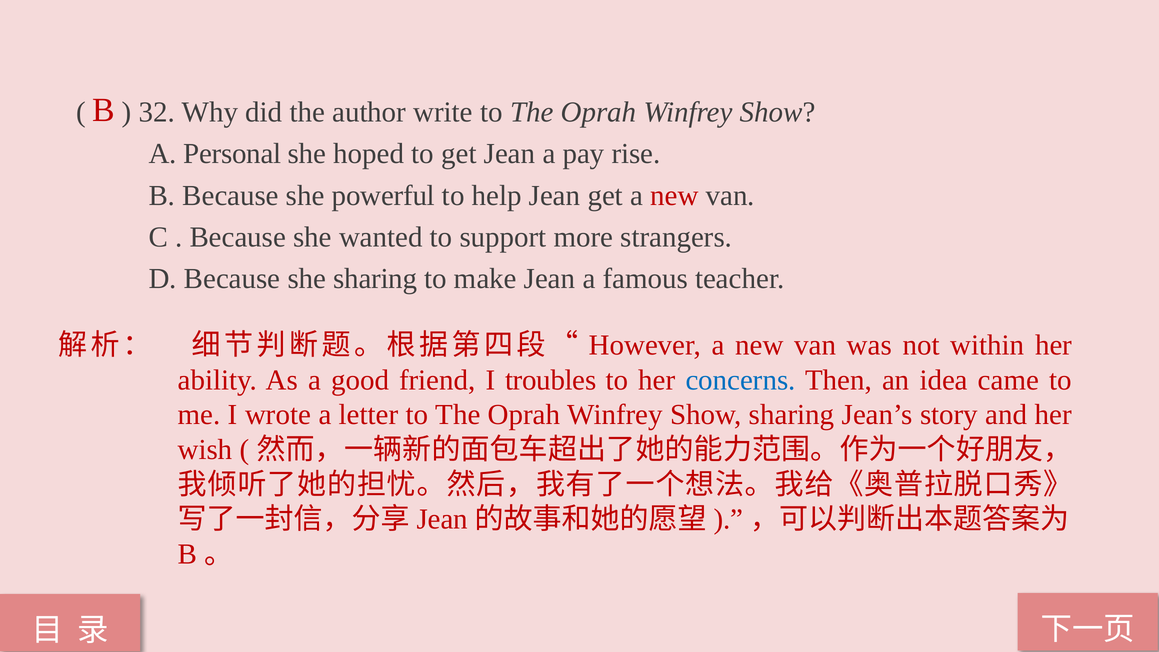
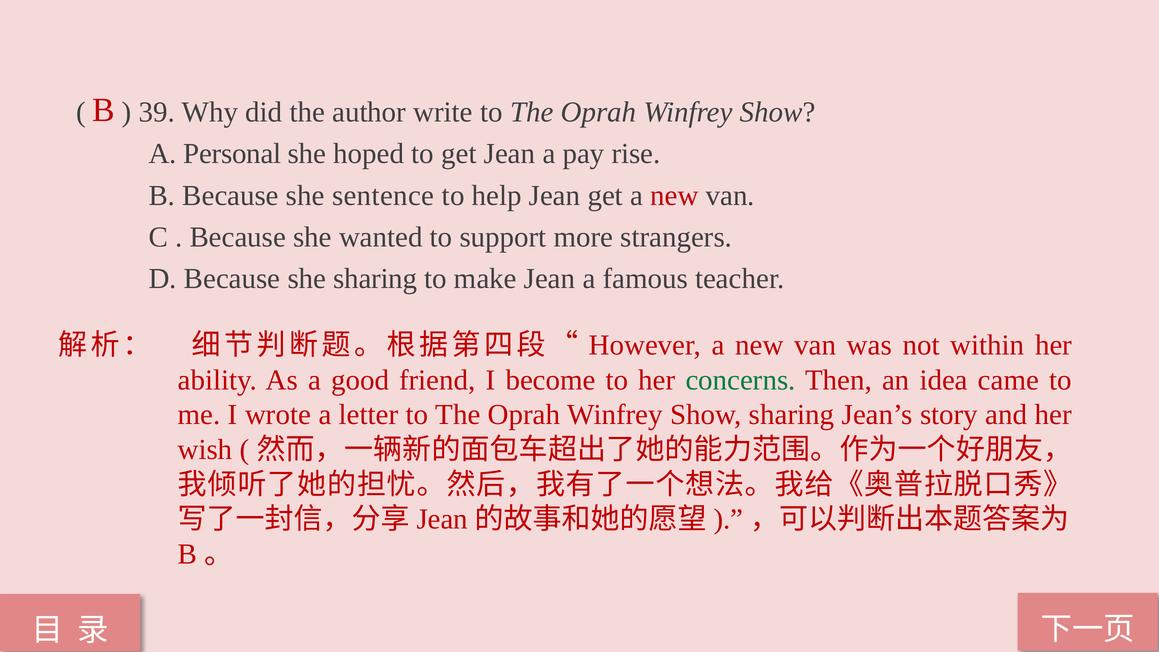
32: 32 -> 39
powerful: powerful -> sentence
troubles: troubles -> become
concerns colour: blue -> green
